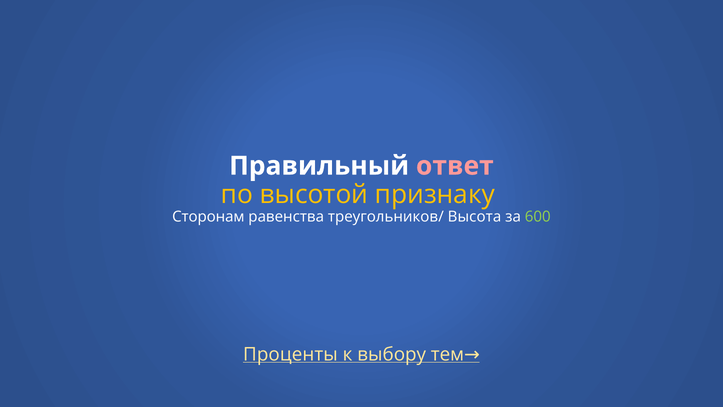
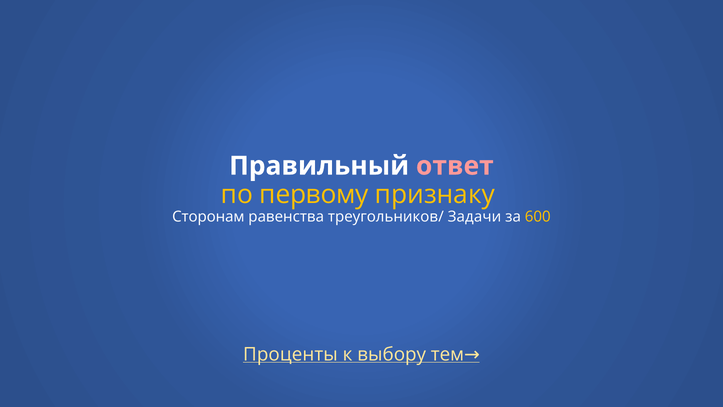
высотой: высотой -> первому
Высота: Высота -> Задачи
600 colour: light green -> yellow
